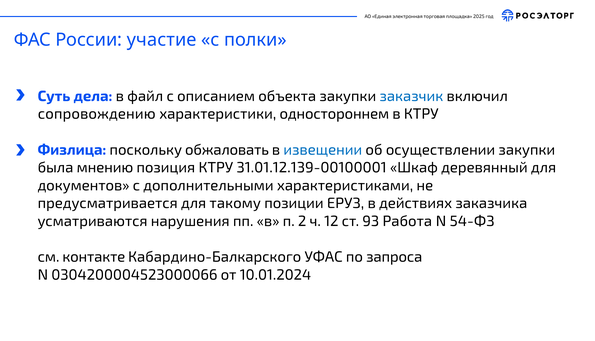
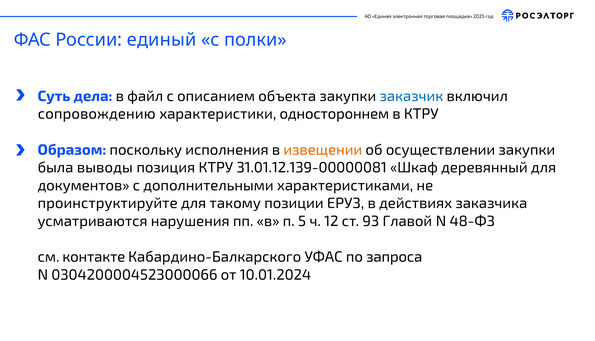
участие: участие -> единый
Физлица: Физлица -> Образом
обжаловать: обжаловать -> исполнения
извещении colour: blue -> orange
мнению: мнению -> выводы
31.01.12.139-00100001: 31.01.12.139-00100001 -> 31.01.12.139-00000081
предусматривается: предусматривается -> проинструктируйте
2: 2 -> 5
Работа: Работа -> Главой
54-ФЗ: 54-ФЗ -> 48-ФЗ
